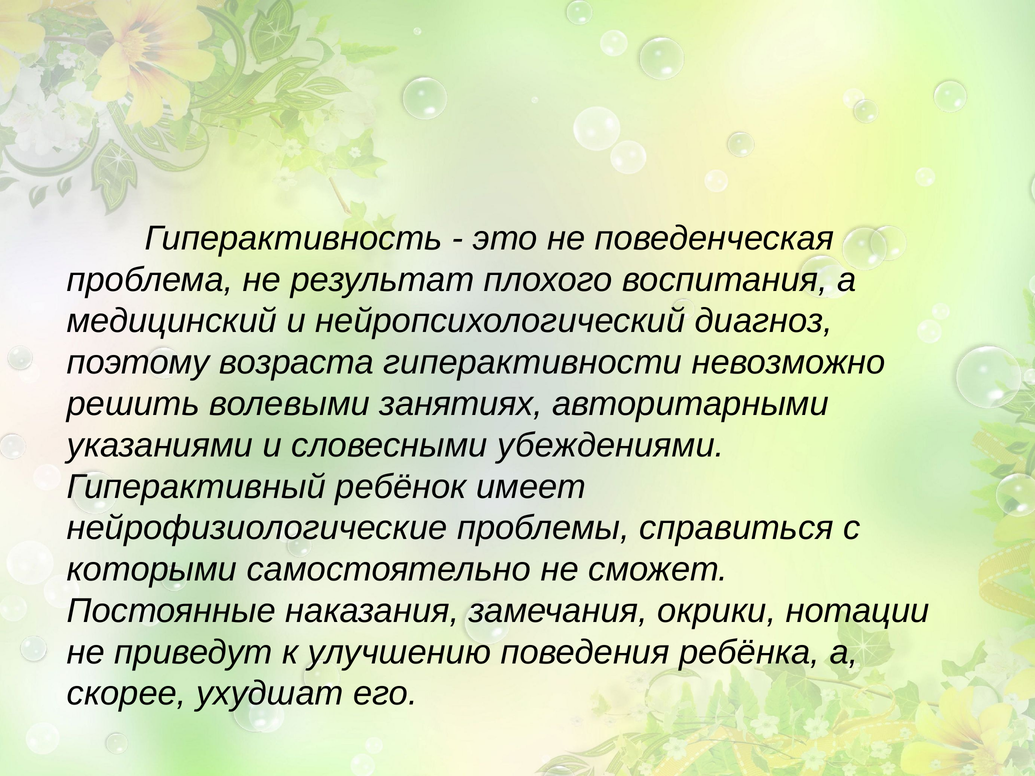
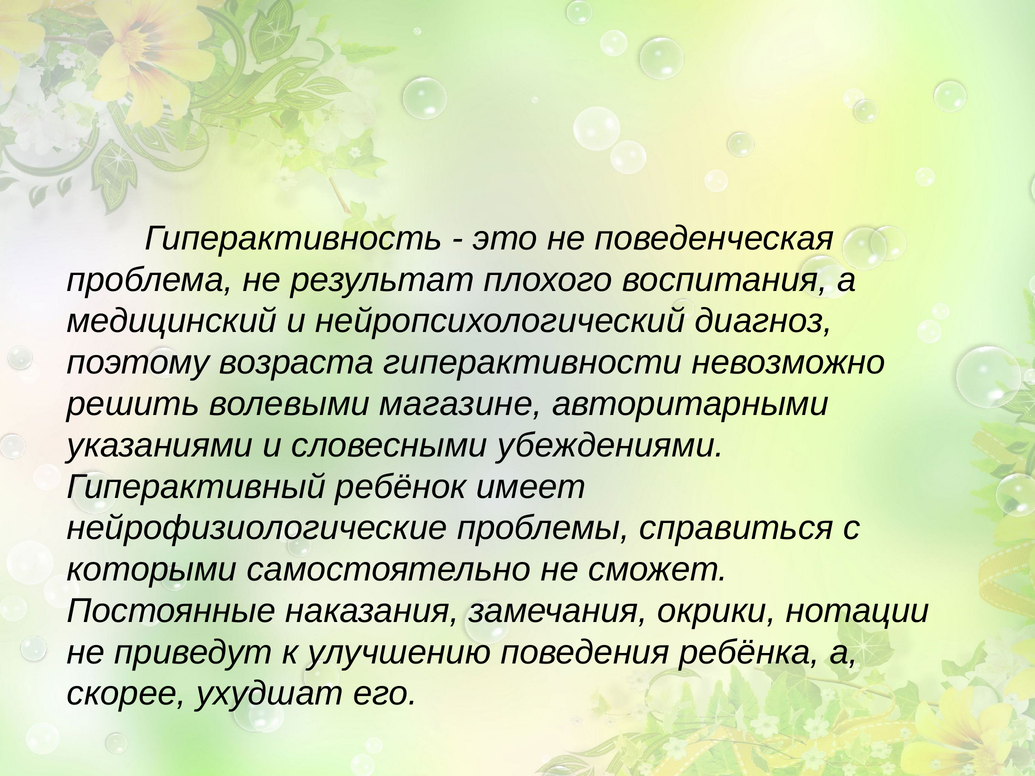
занятиях: занятиях -> магазине
